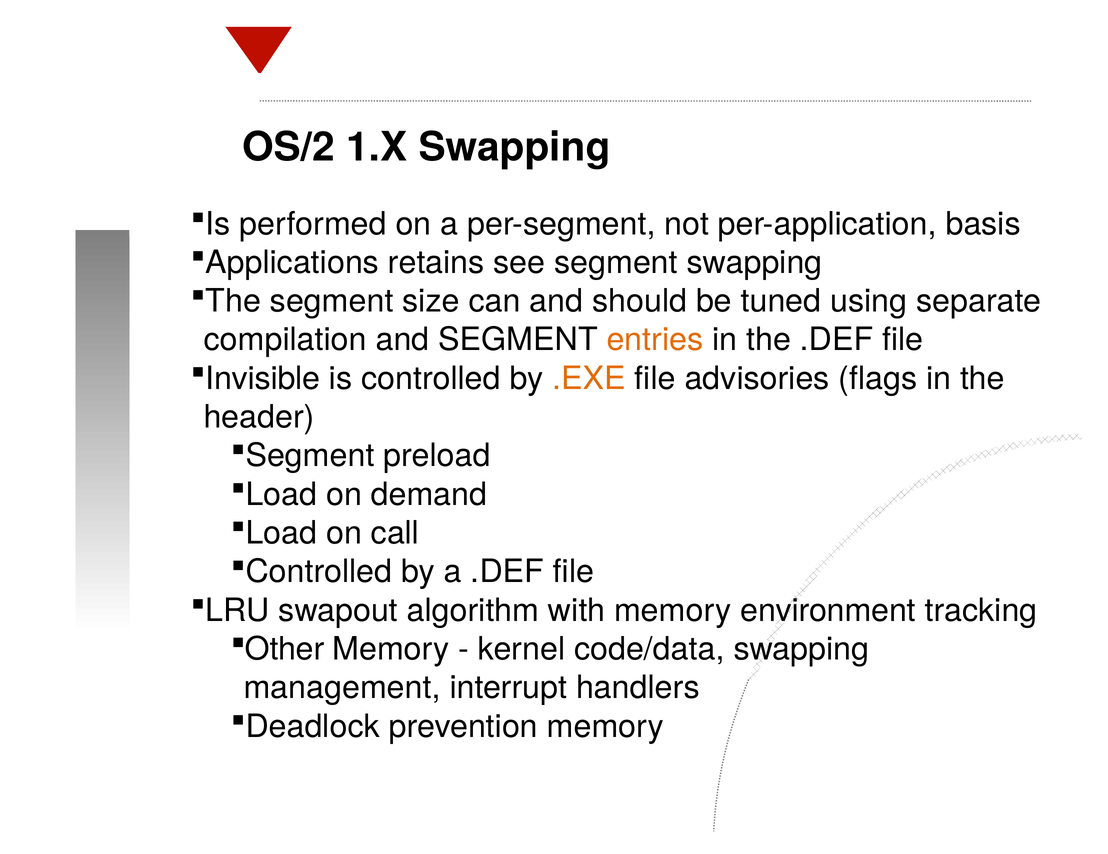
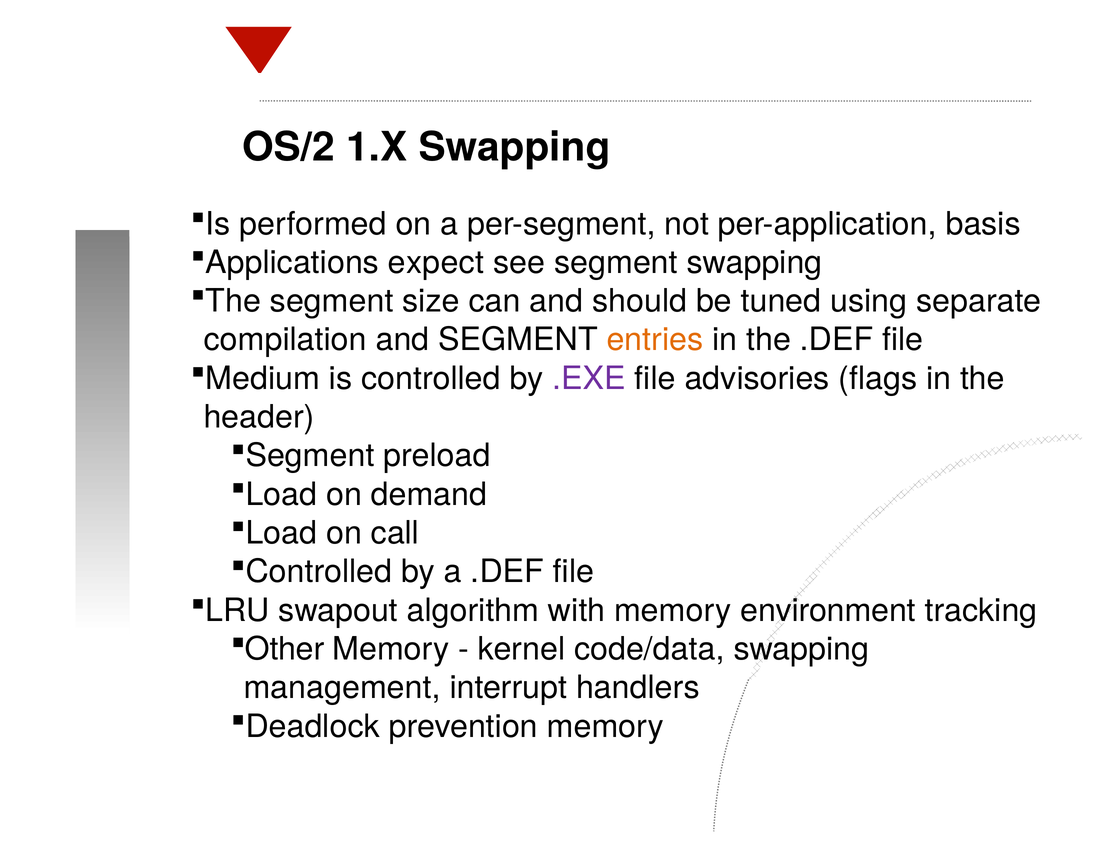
retains: retains -> expect
Invisible: Invisible -> Medium
.EXE colour: orange -> purple
